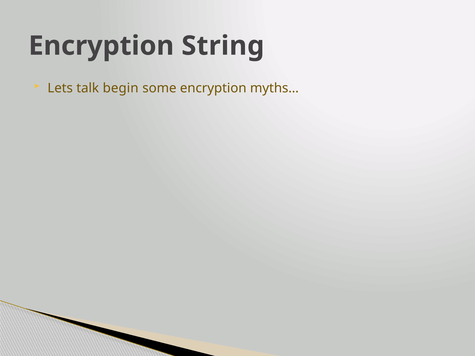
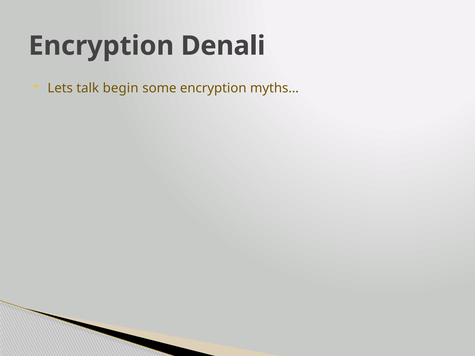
String: String -> Denali
